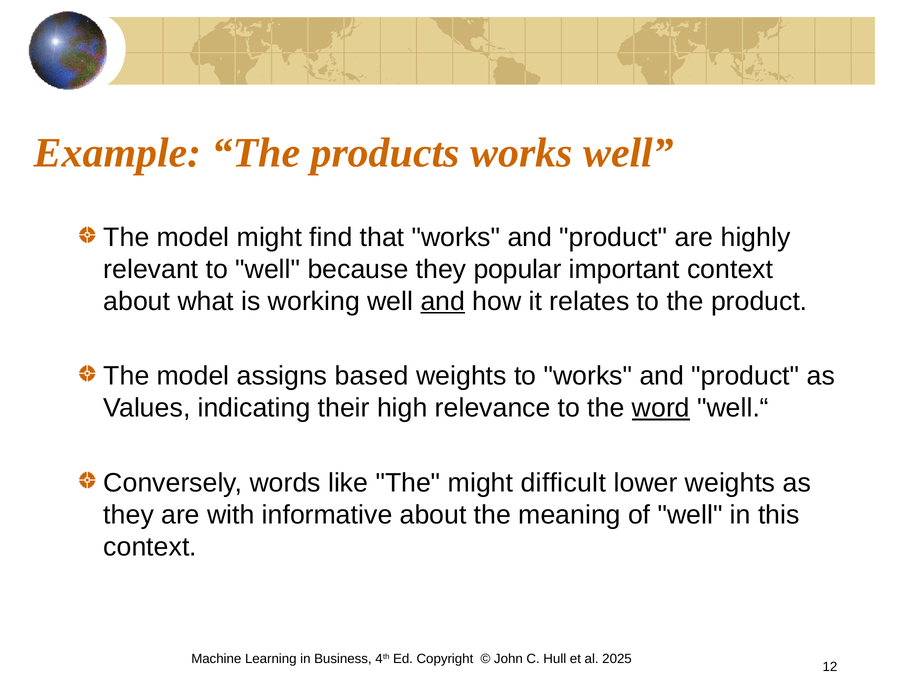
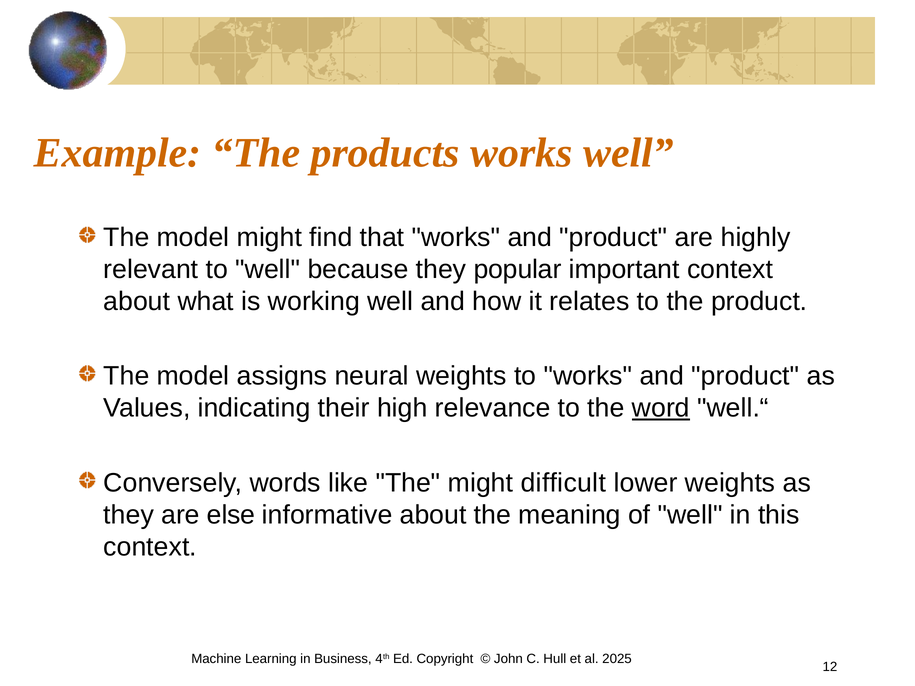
and at (443, 301) underline: present -> none
based: based -> neural
with: with -> else
